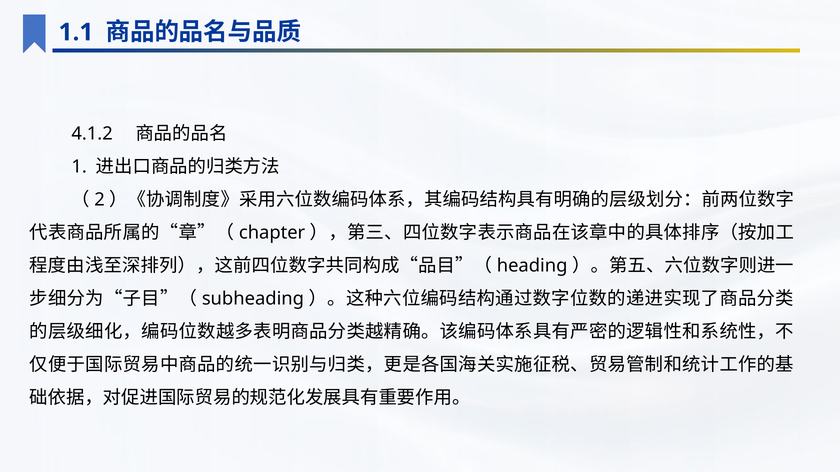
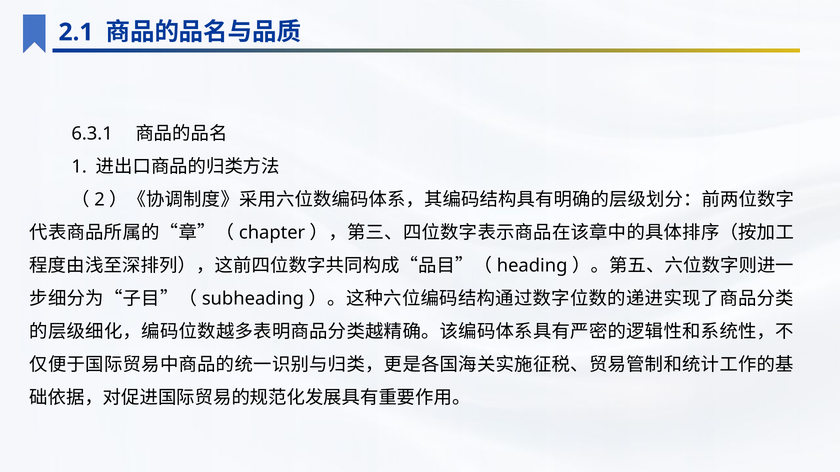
1.1: 1.1 -> 2.1
4.1.2: 4.1.2 -> 6.3.1
